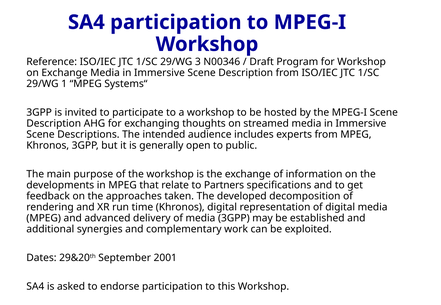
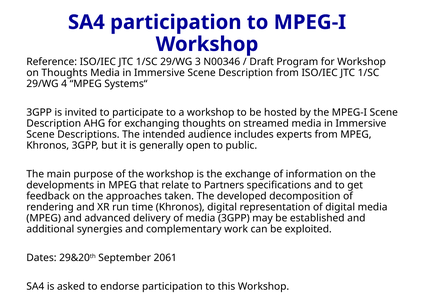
on Exchange: Exchange -> Thoughts
1: 1 -> 4
2001: 2001 -> 2061
